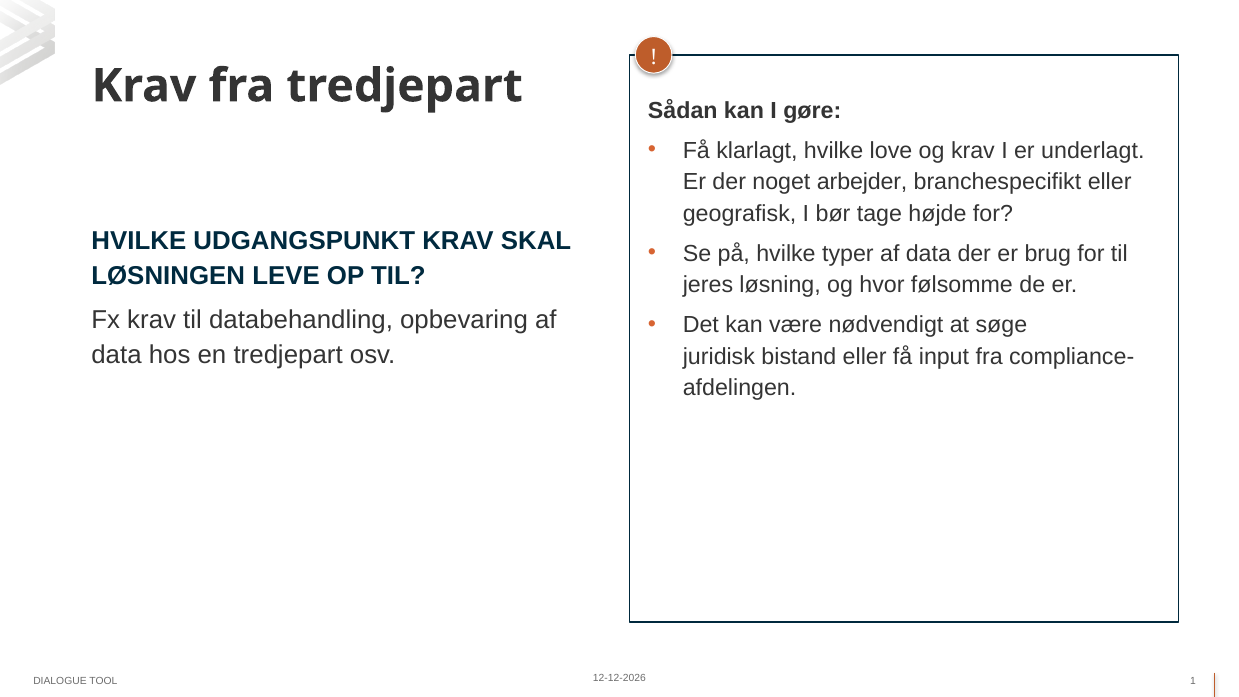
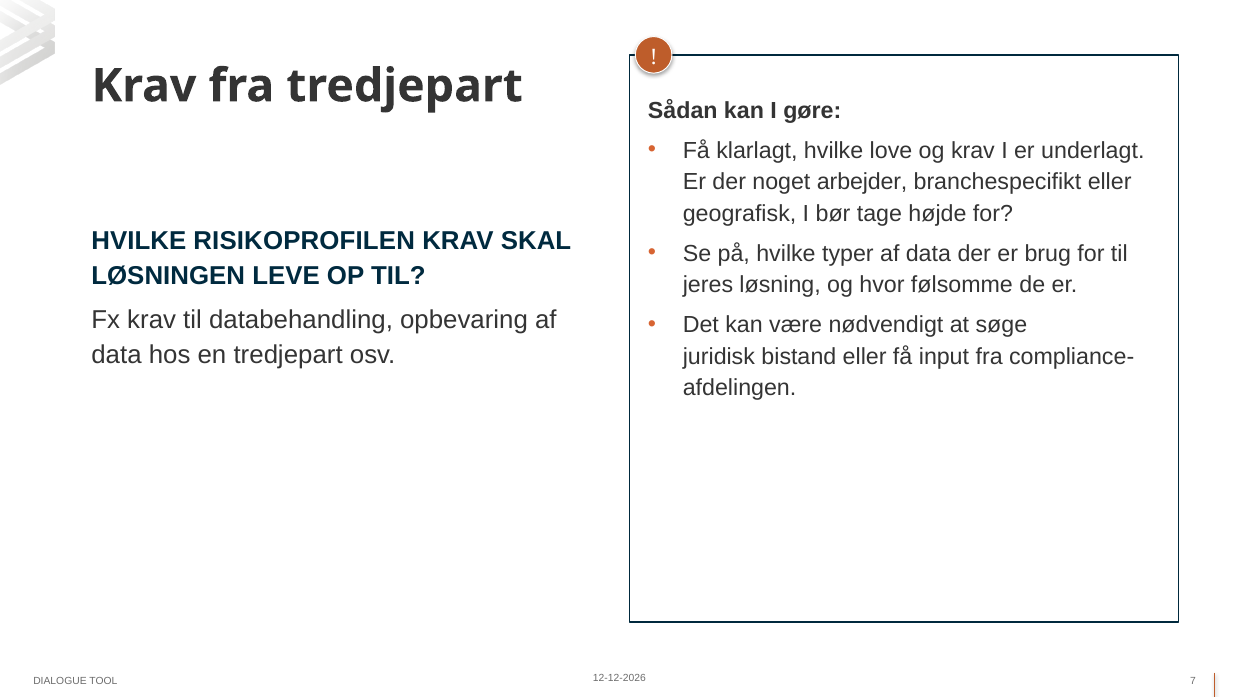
UDGANGSPUNKT: UDGANGSPUNKT -> RISIKOPROFILEN
1: 1 -> 7
